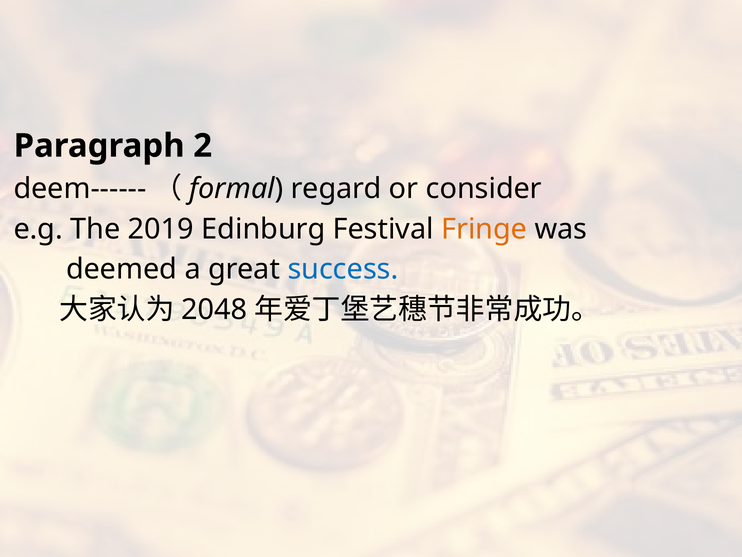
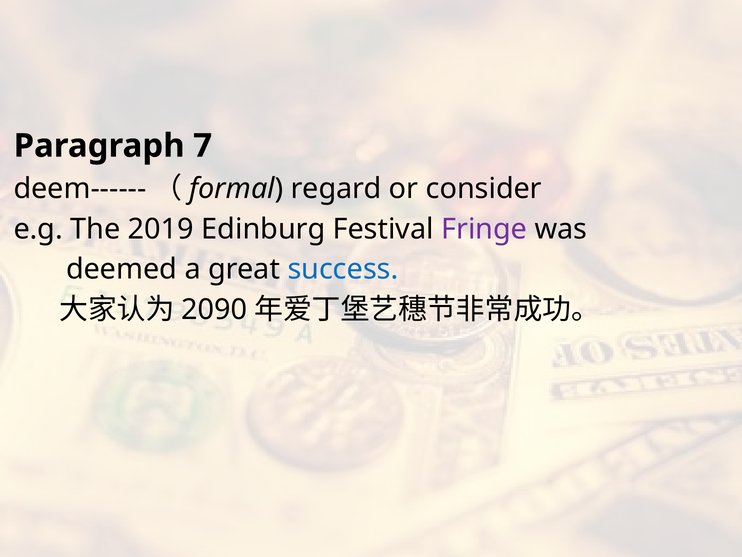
2: 2 -> 7
Fringe colour: orange -> purple
2048: 2048 -> 2090
